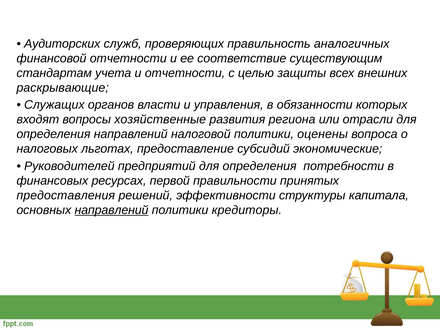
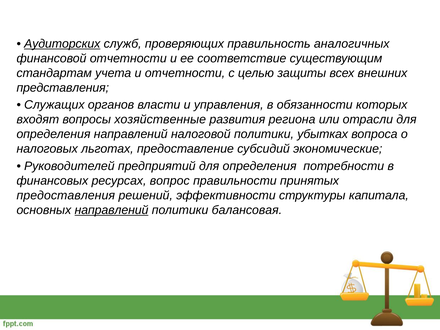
Аудиторских underline: none -> present
раскрывающие: раскрывающие -> представления
оценены: оценены -> убытках
первой: первой -> вопрос
кредиторы: кредиторы -> балансовая
